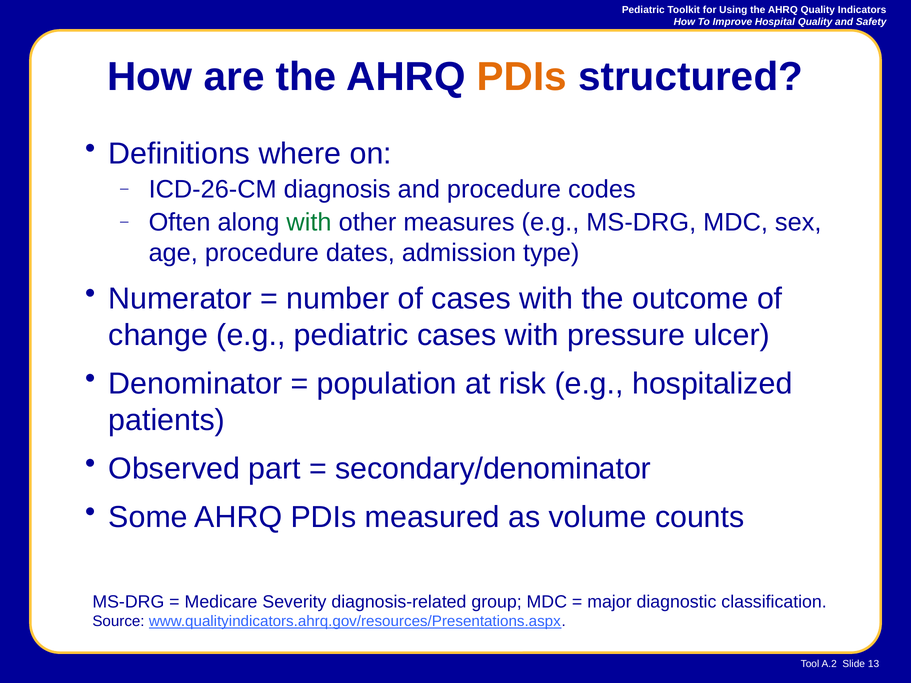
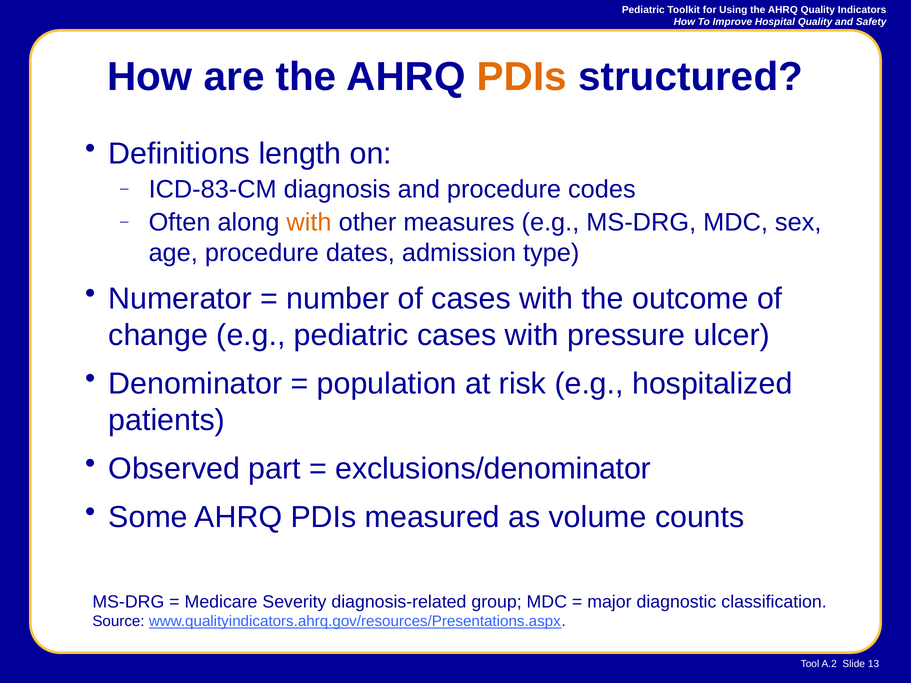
where: where -> length
ICD-26-CM: ICD-26-CM -> ICD-83-CM
with at (309, 222) colour: green -> orange
secondary/denominator: secondary/denominator -> exclusions/denominator
